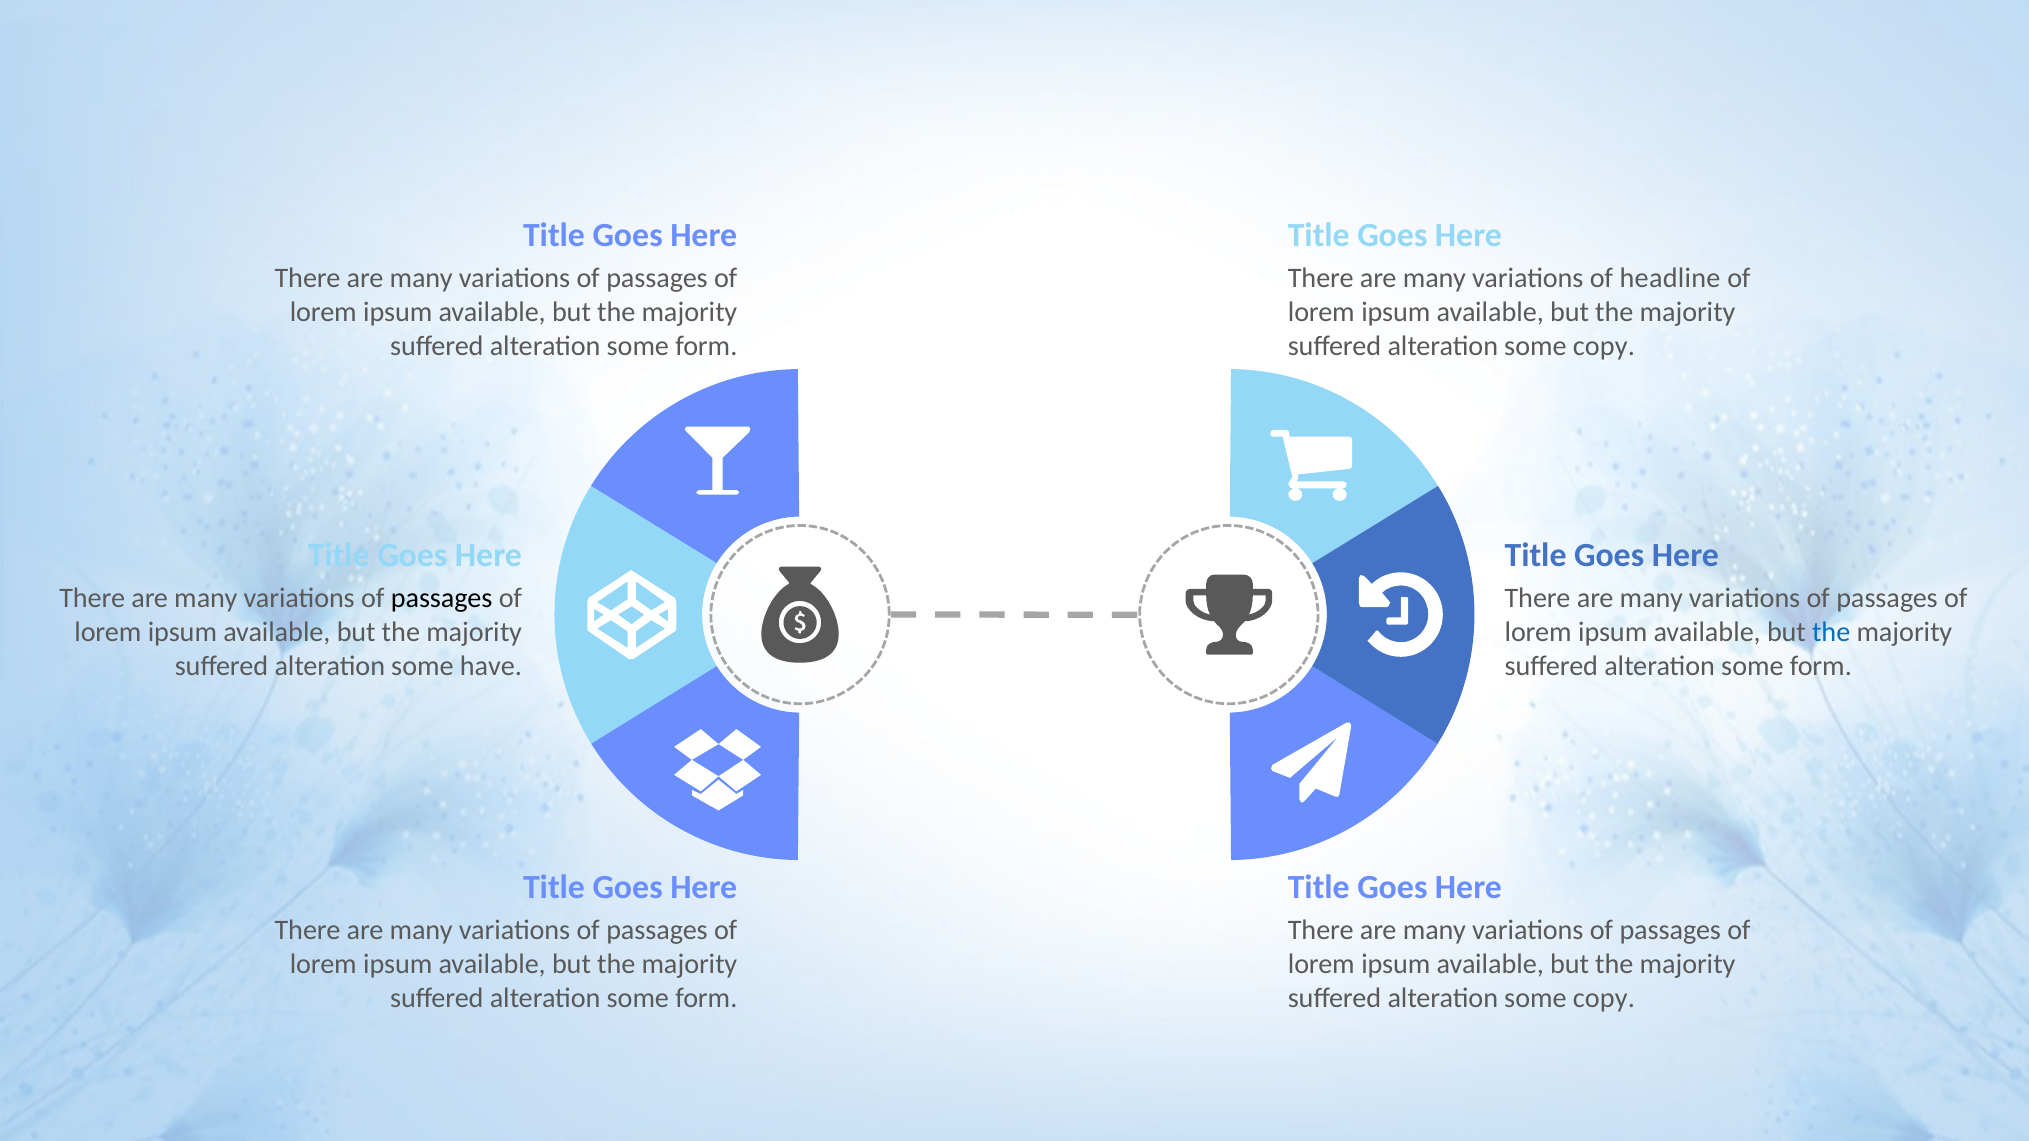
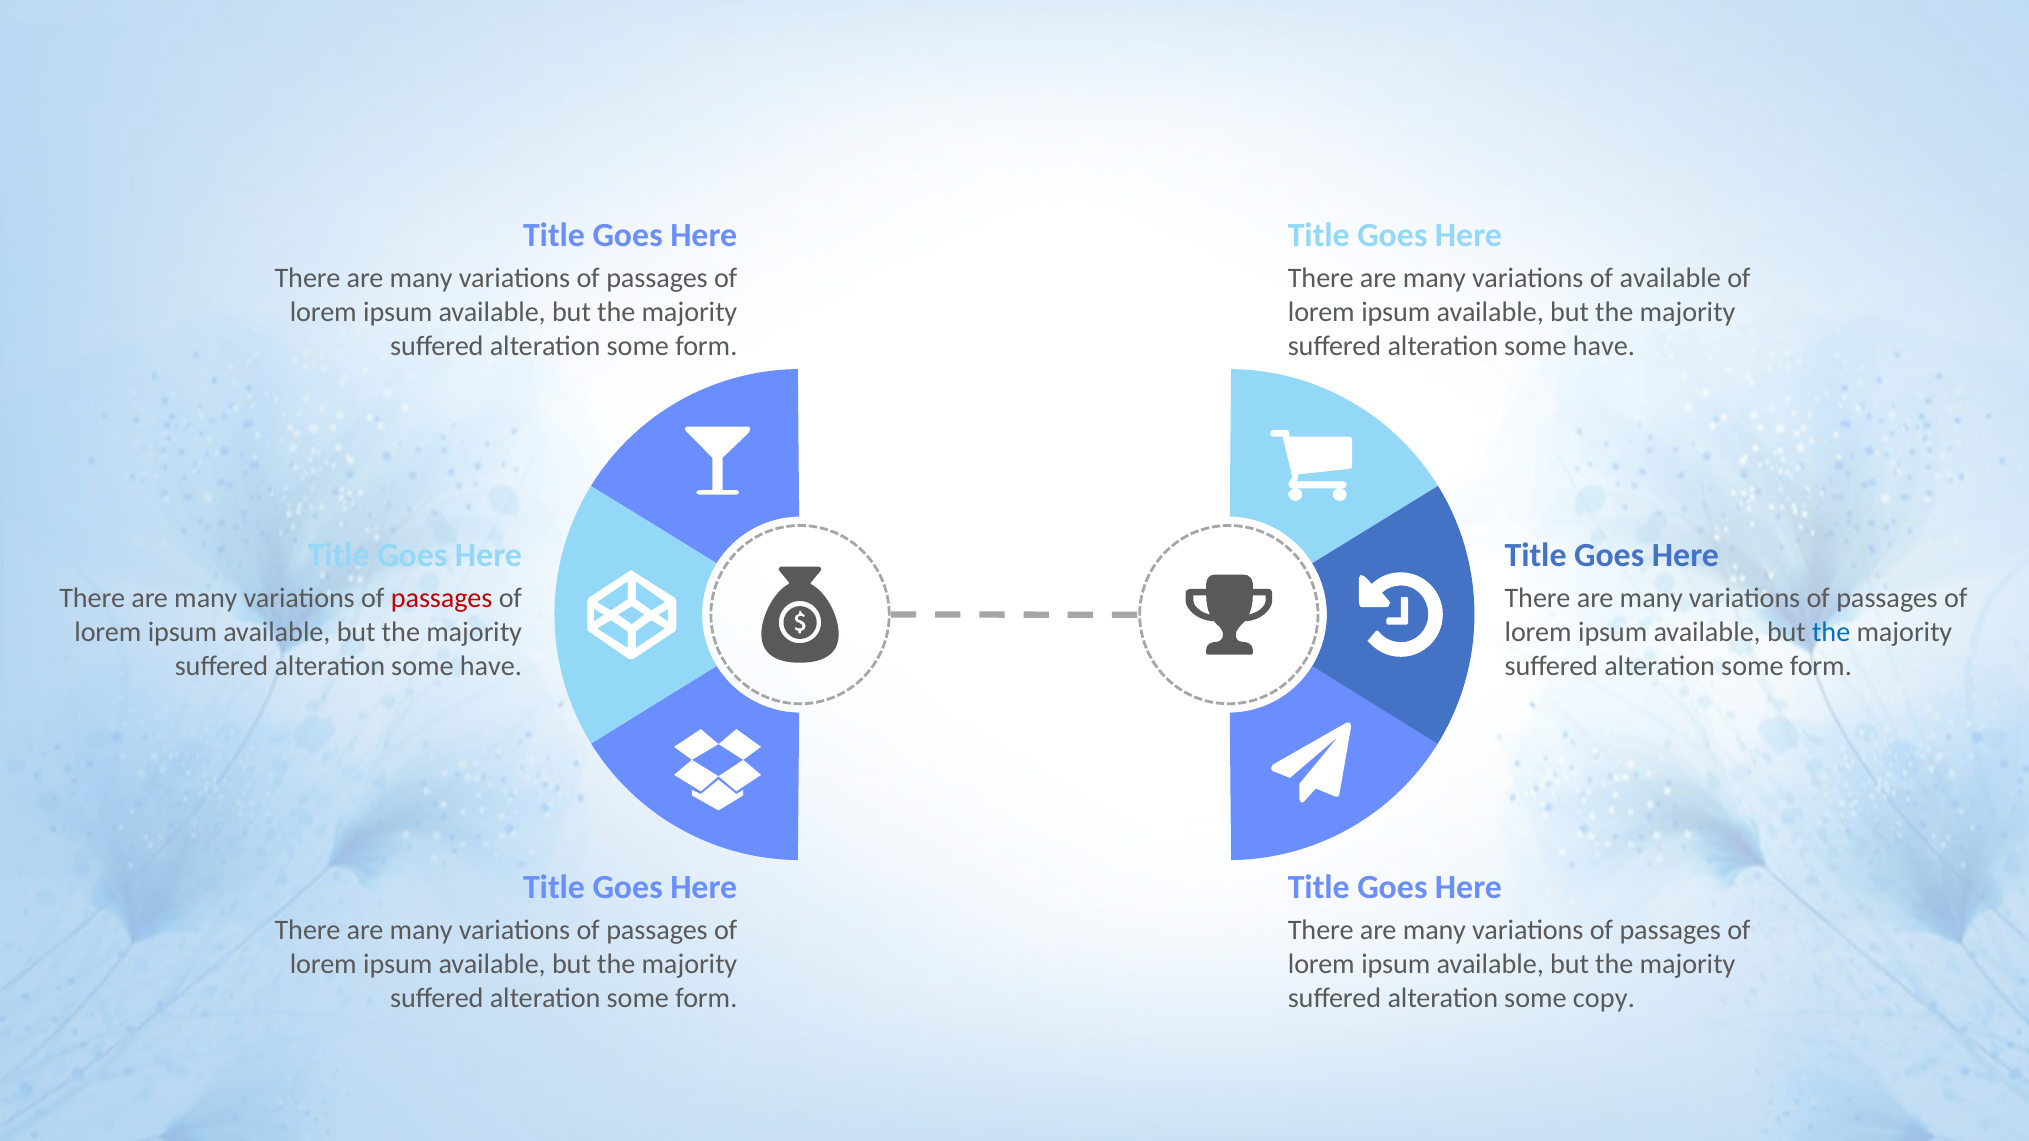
of headline: headline -> available
copy at (1604, 346): copy -> have
passages at (442, 598) colour: black -> red
